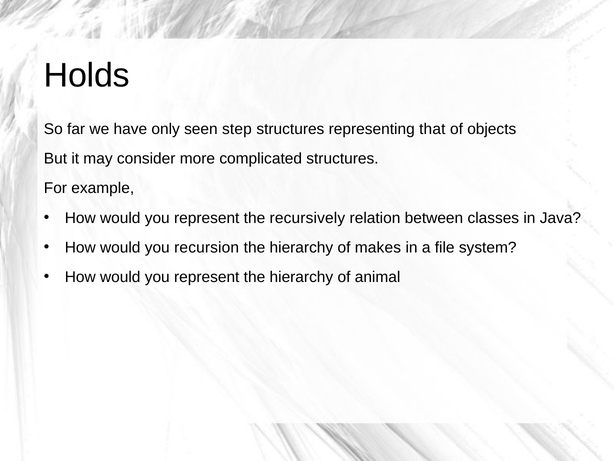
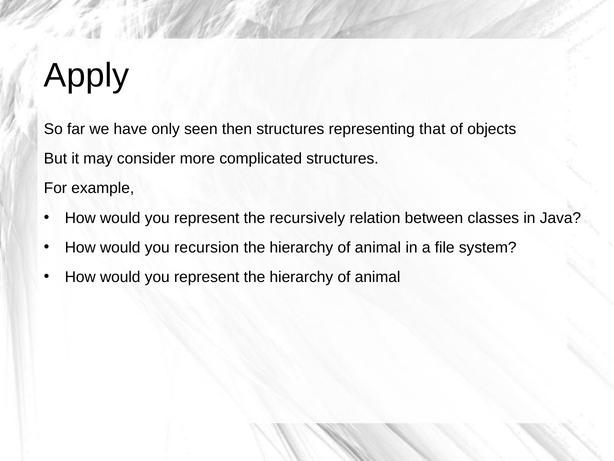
Holds: Holds -> Apply
step: step -> then
makes at (378, 247): makes -> animal
